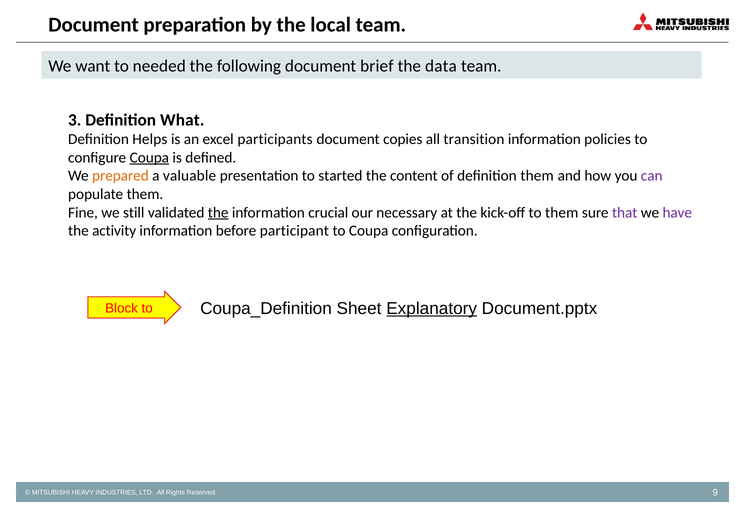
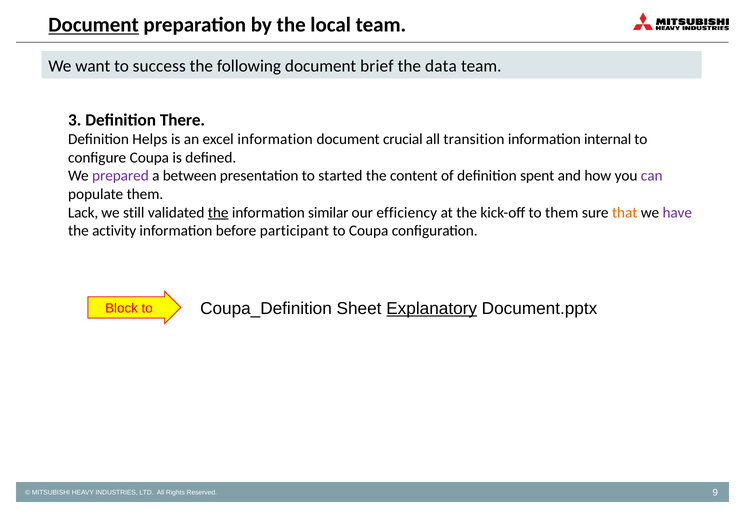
Document at (94, 25) underline: none -> present
needed: needed -> success
What: What -> There
excel participants: participants -> information
copies: copies -> crucial
policies: policies -> internal
Coupa at (149, 157) underline: present -> none
prepared colour: orange -> purple
valuable: valuable -> between
definition them: them -> spent
Fine: Fine -> Lack
crucial: crucial -> similar
necessary: necessary -> efficiency
that colour: purple -> orange
